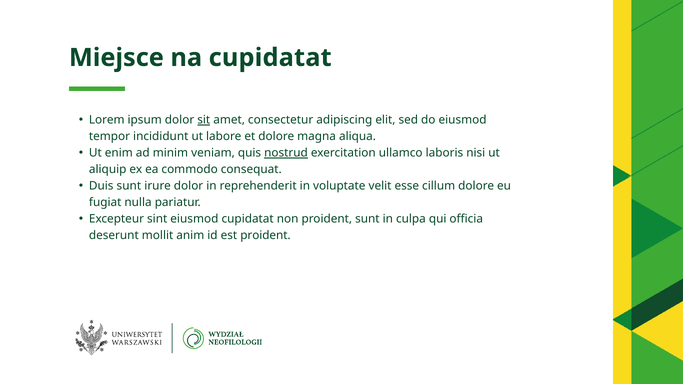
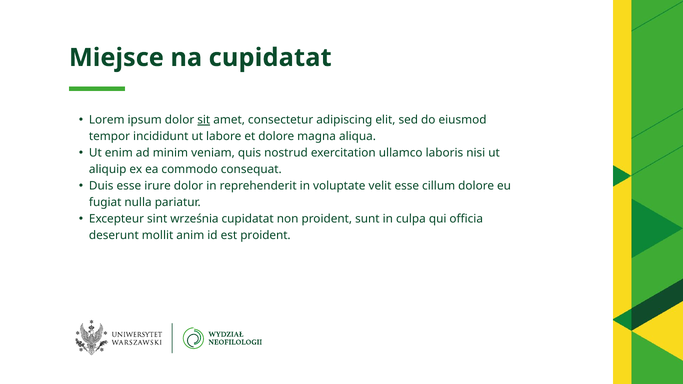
nostrud underline: present -> none
Duis sunt: sunt -> esse
sint eiusmod: eiusmod -> września
